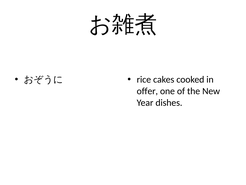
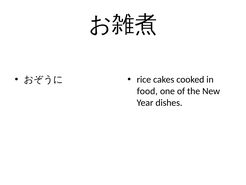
offer: offer -> food
